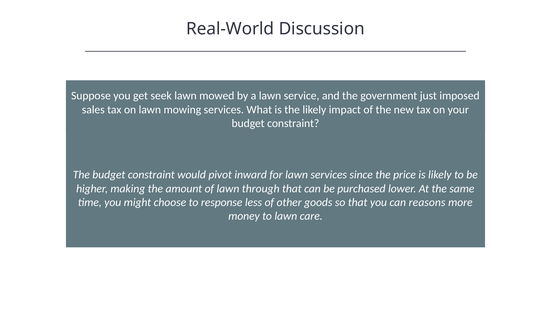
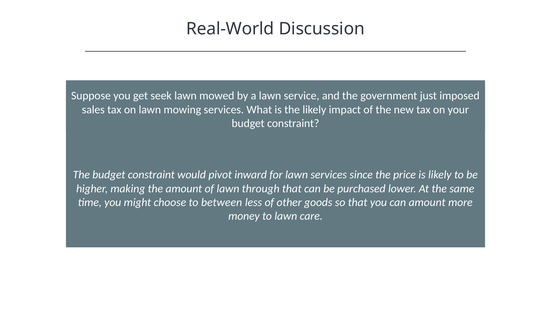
response: response -> between
can reasons: reasons -> amount
